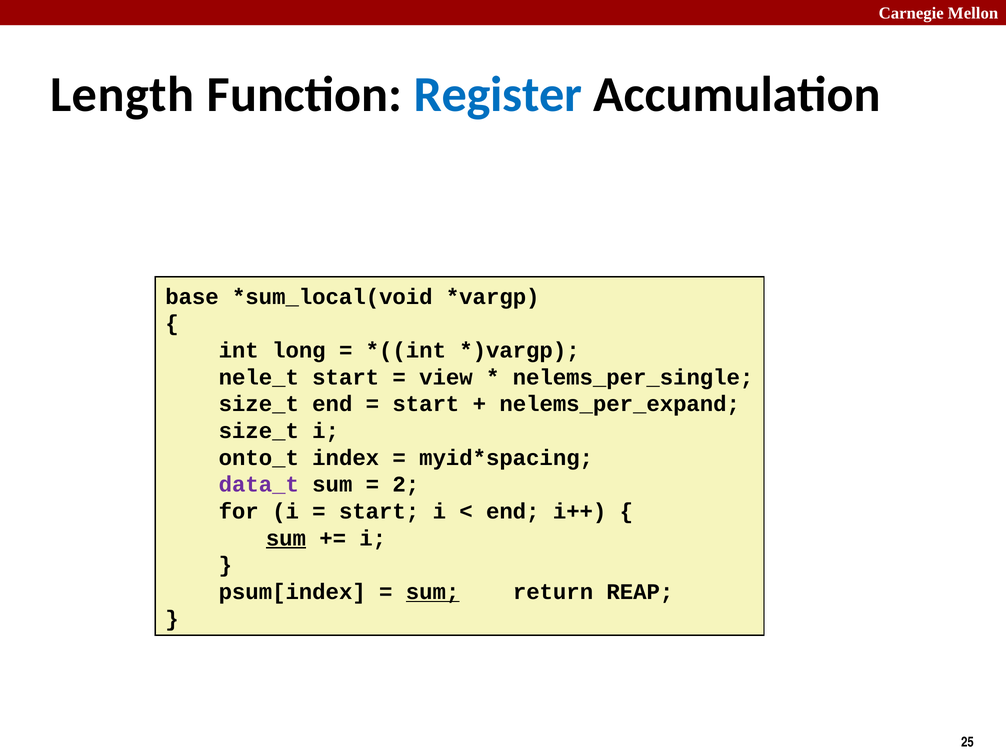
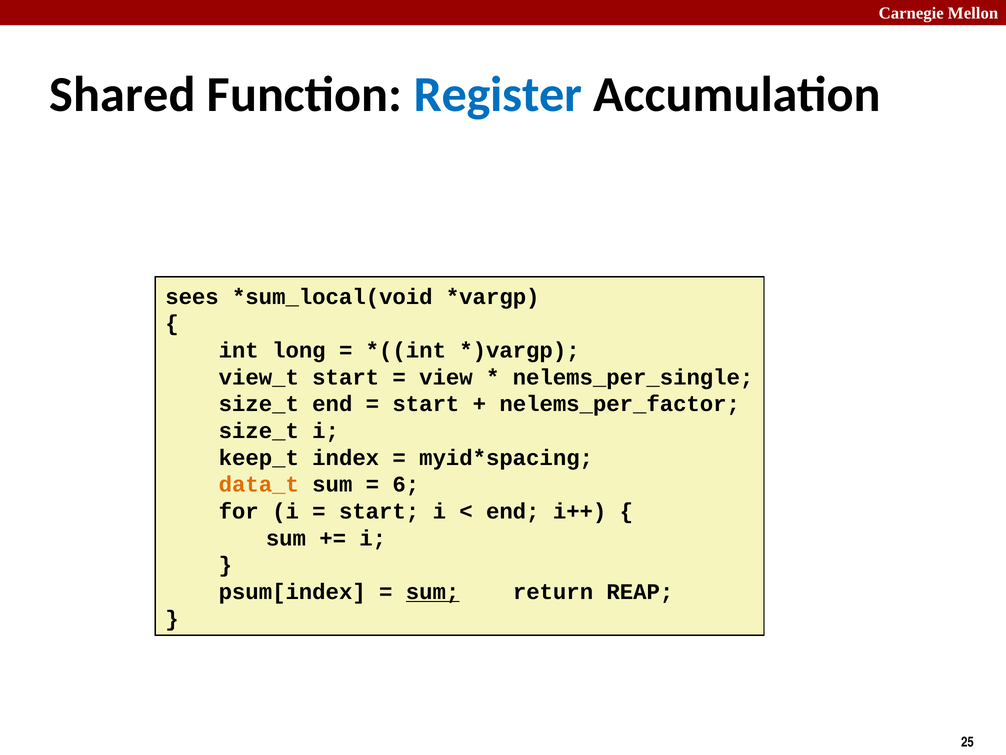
Length: Length -> Shared
base: base -> sees
nele_t: nele_t -> view_t
nelems_per_expand: nelems_per_expand -> nelems_per_factor
onto_t: onto_t -> keep_t
data_t colour: purple -> orange
2: 2 -> 6
sum at (286, 538) underline: present -> none
